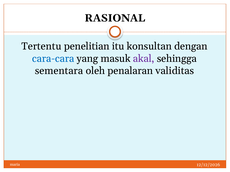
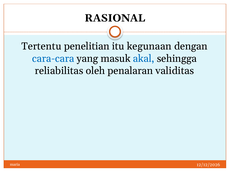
konsultan: konsultan -> kegunaan
akal colour: purple -> blue
sementara: sementara -> reliabilitas
